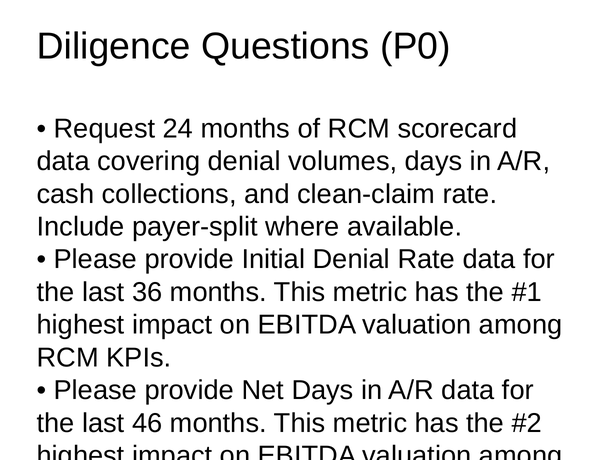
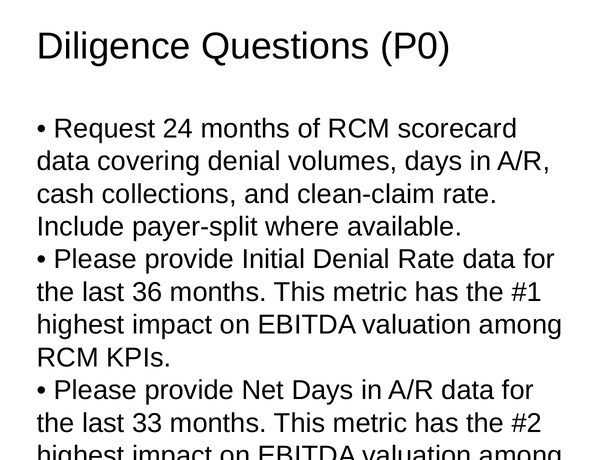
46: 46 -> 33
